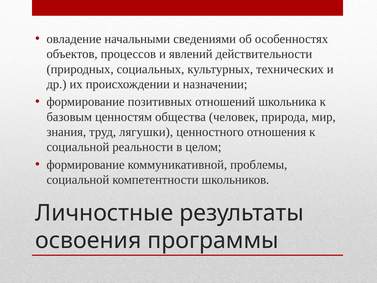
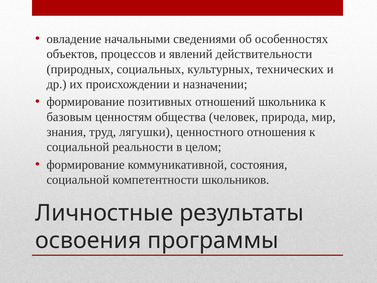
проблемы: проблемы -> состояния
